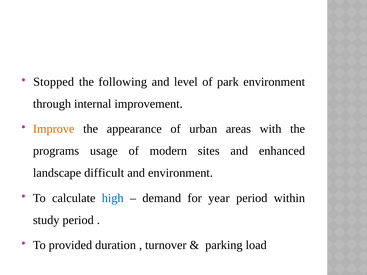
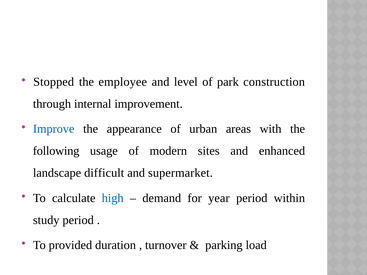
following: following -> employee
park environment: environment -> construction
Improve colour: orange -> blue
programs: programs -> following
and environment: environment -> supermarket
